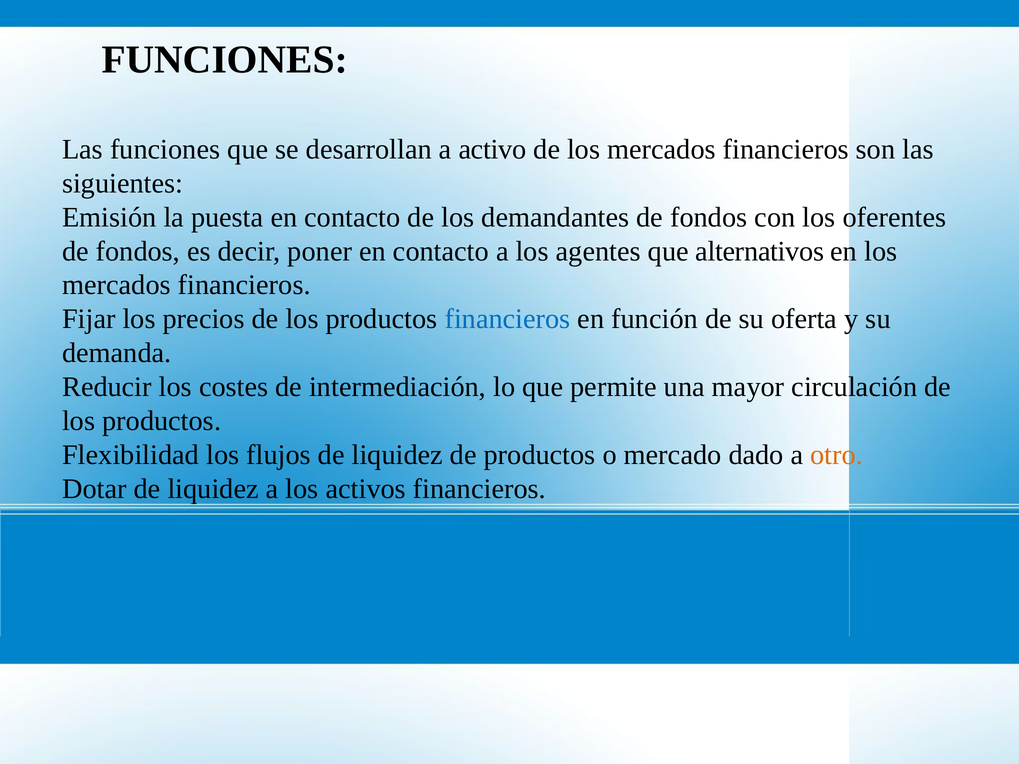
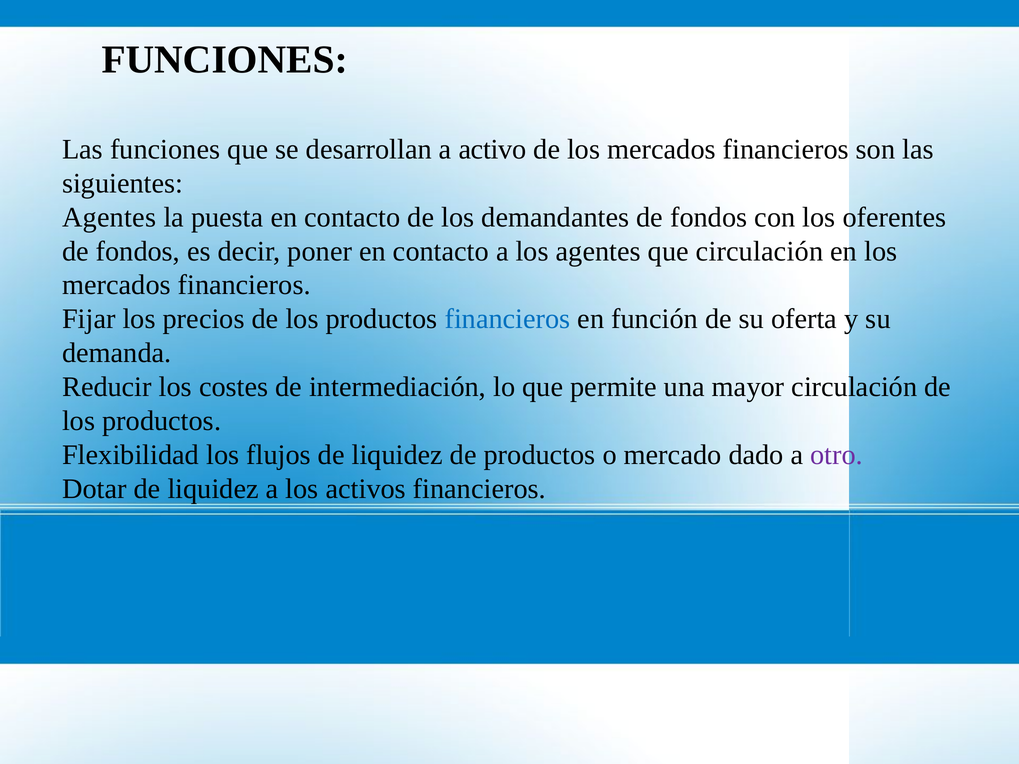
Emisión at (109, 217): Emisión -> Agentes
que alternativos: alternativos -> circulación
otro colour: orange -> purple
